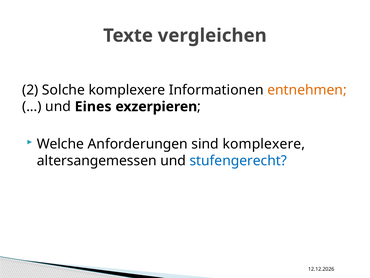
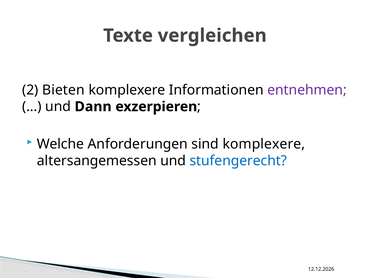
Solche: Solche -> Bieten
entnehmen colour: orange -> purple
Eines: Eines -> Dann
